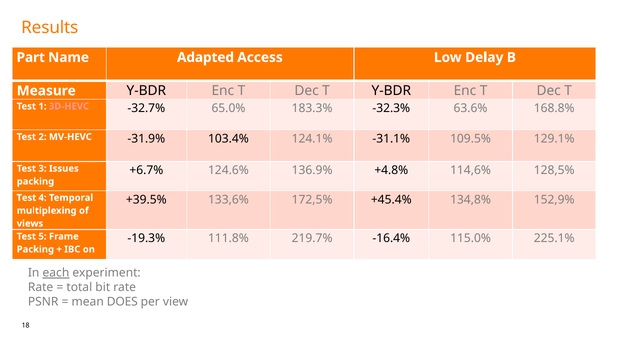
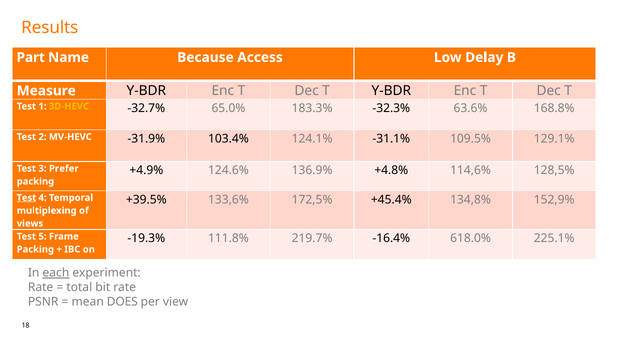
Adapted: Adapted -> Because
3D-HEVC colour: pink -> yellow
Issues: Issues -> Prefer
+6.7%: +6.7% -> +4.9%
Test at (26, 198) underline: none -> present
115.0%: 115.0% -> 618.0%
